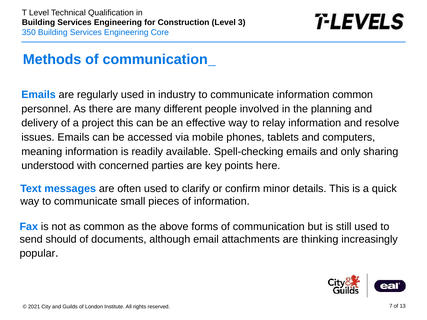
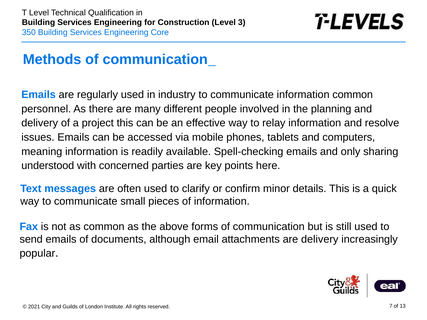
send should: should -> emails
are thinking: thinking -> delivery
